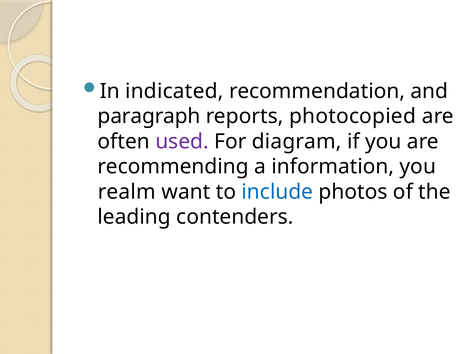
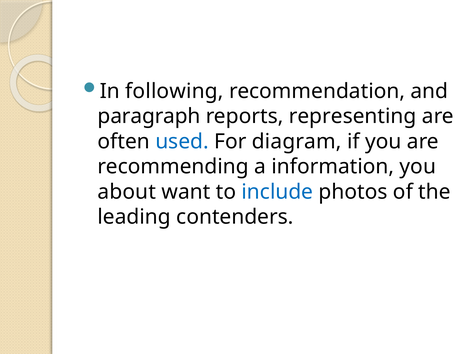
indicated: indicated -> following
photocopied: photocopied -> representing
used colour: purple -> blue
realm: realm -> about
